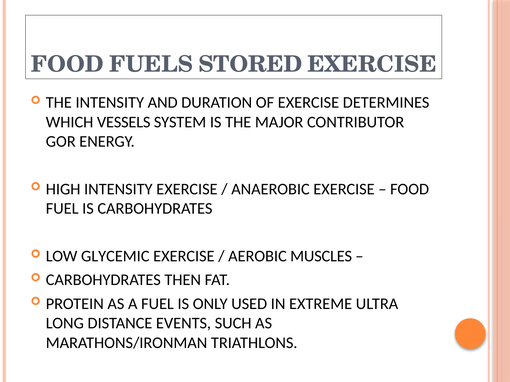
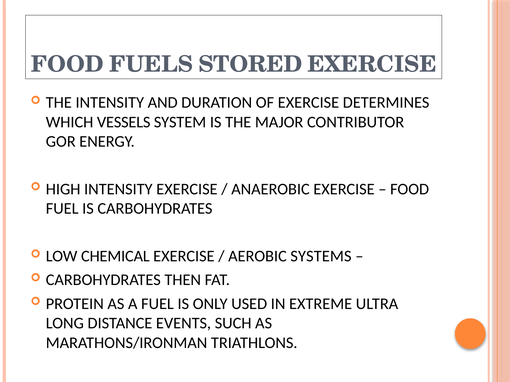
GLYCEMIC: GLYCEMIC -> CHEMICAL
MUSCLES: MUSCLES -> SYSTEMS
